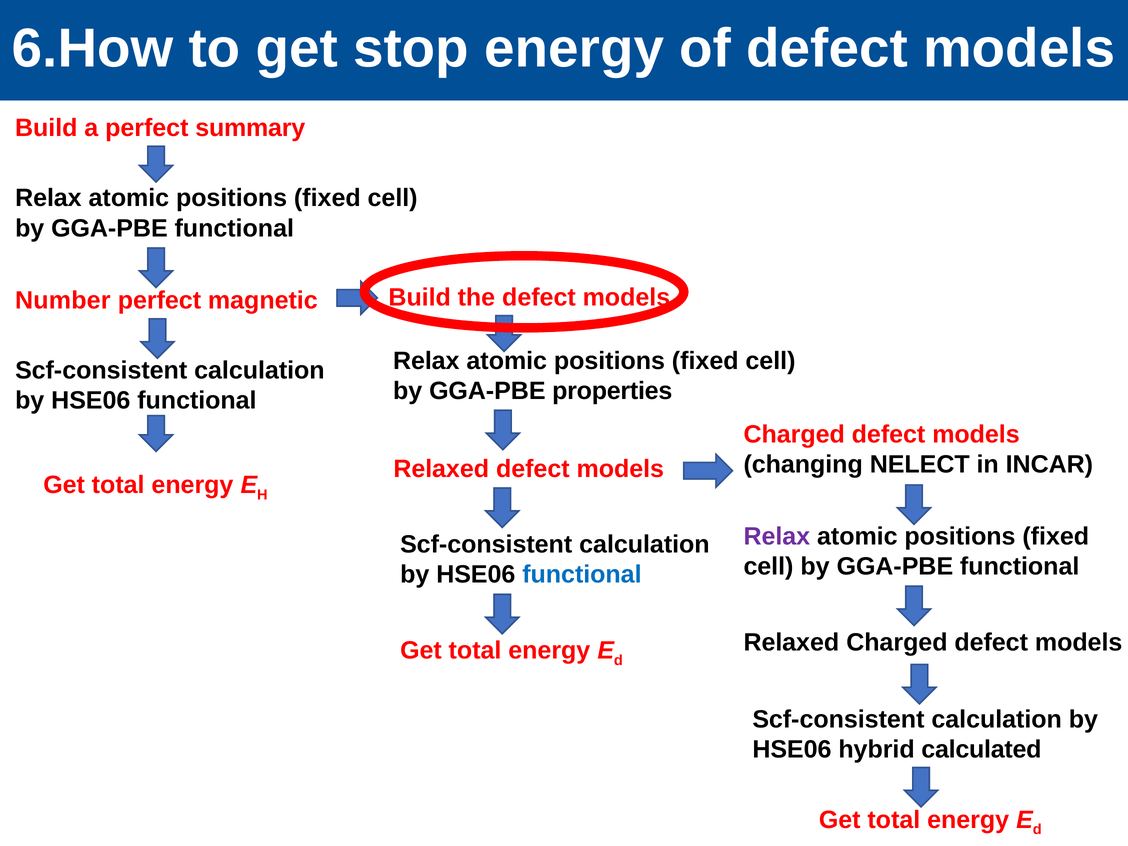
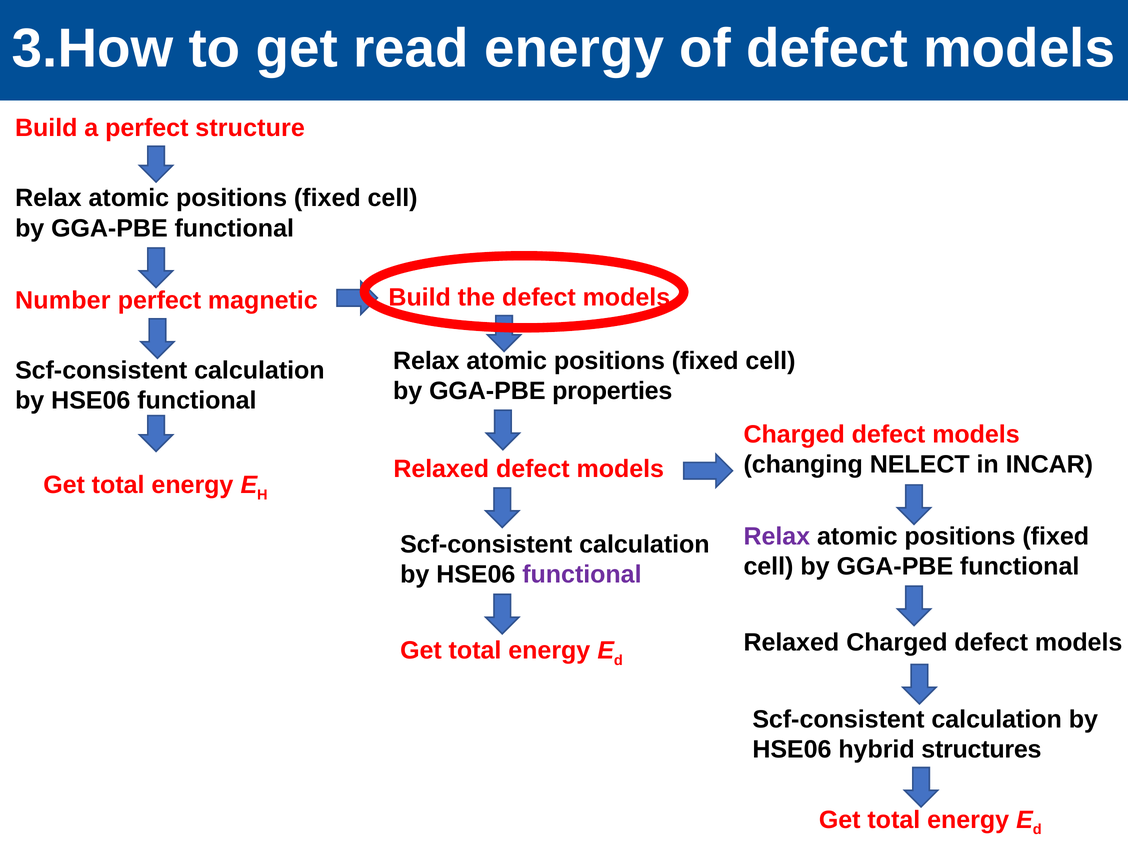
6.How: 6.How -> 3.How
stop: stop -> read
summary: summary -> structure
functional at (582, 575) colour: blue -> purple
calculated: calculated -> structures
